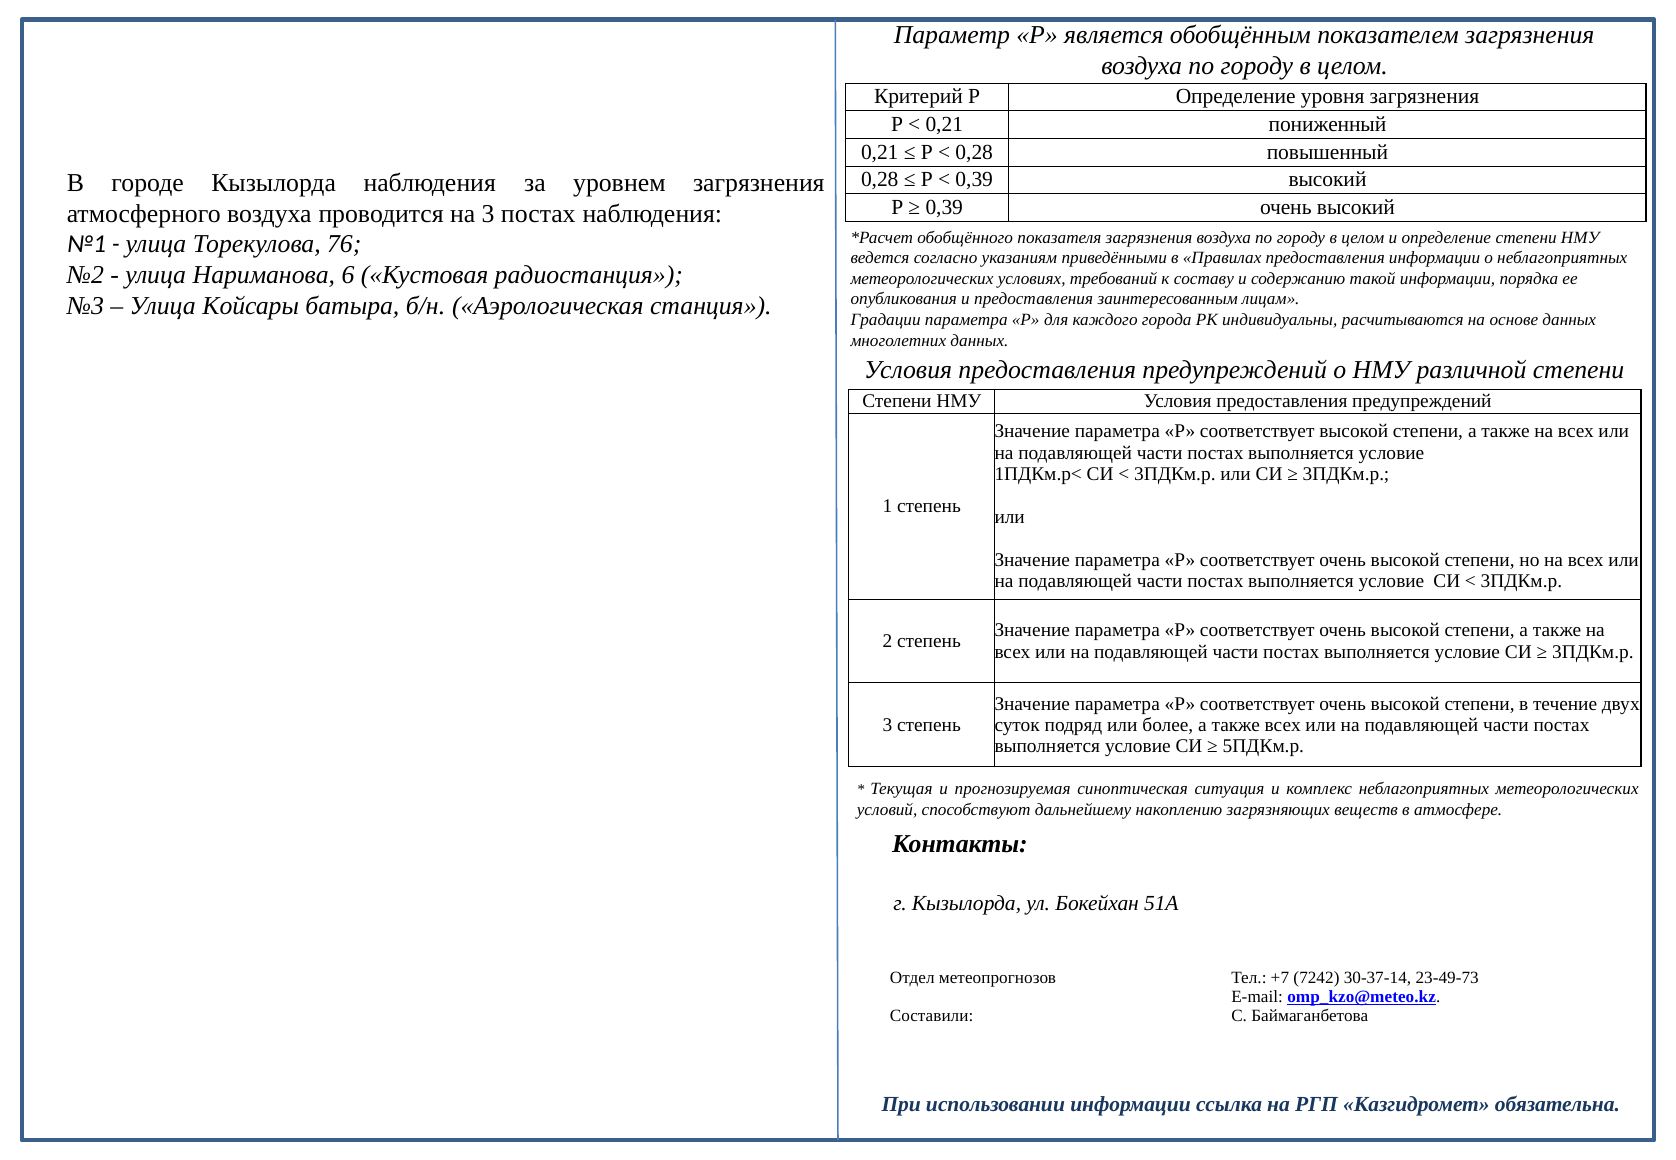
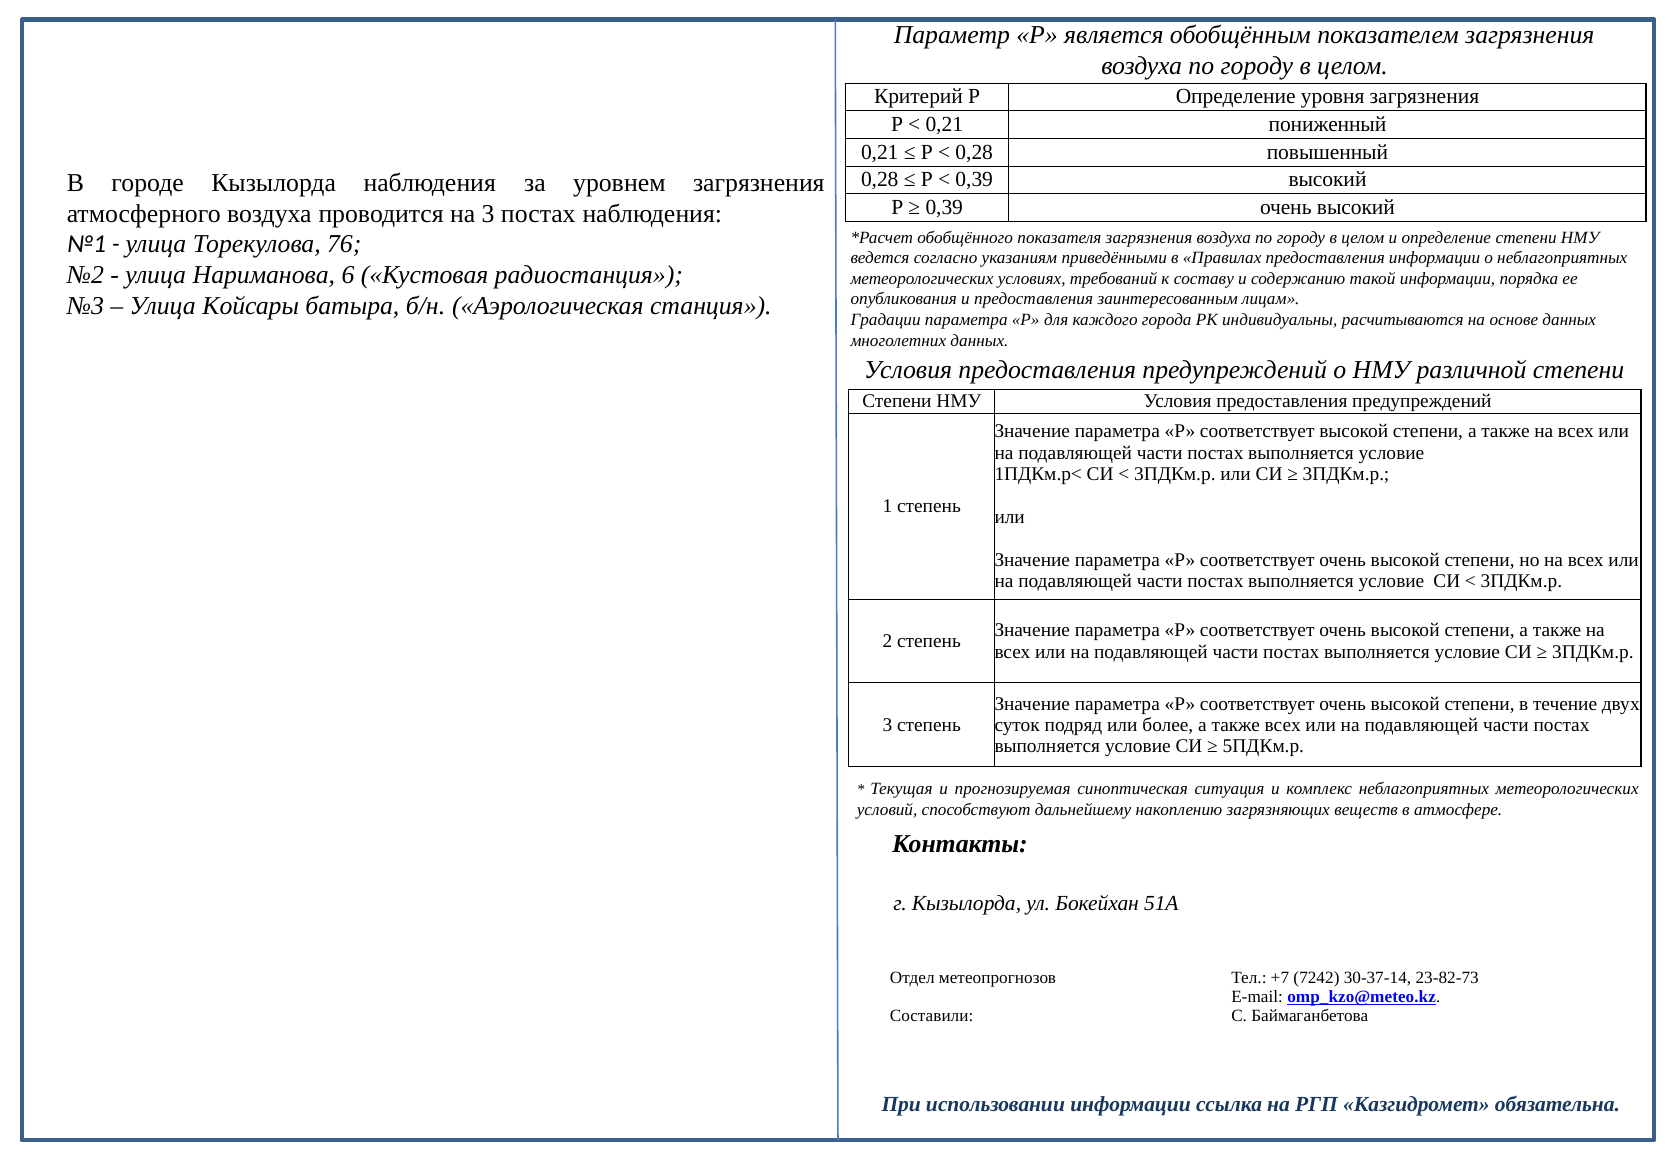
23-49-73: 23-49-73 -> 23-82-73
